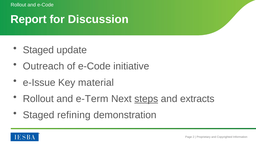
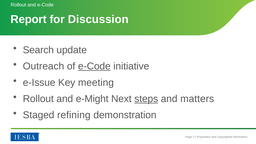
Staged at (38, 50): Staged -> Search
e-Code at (94, 66) underline: none -> present
material: material -> meeting
e-Term: e-Term -> e-Might
extracts: extracts -> matters
